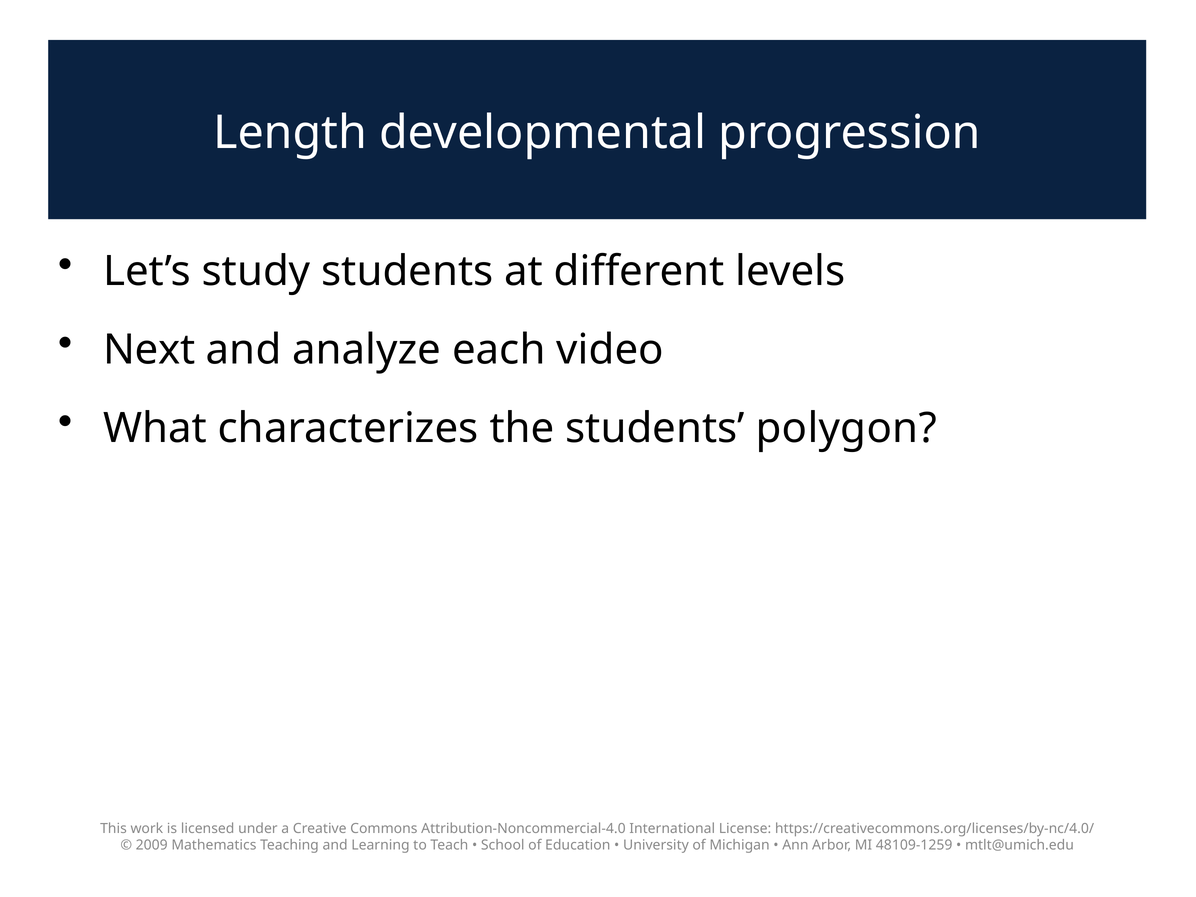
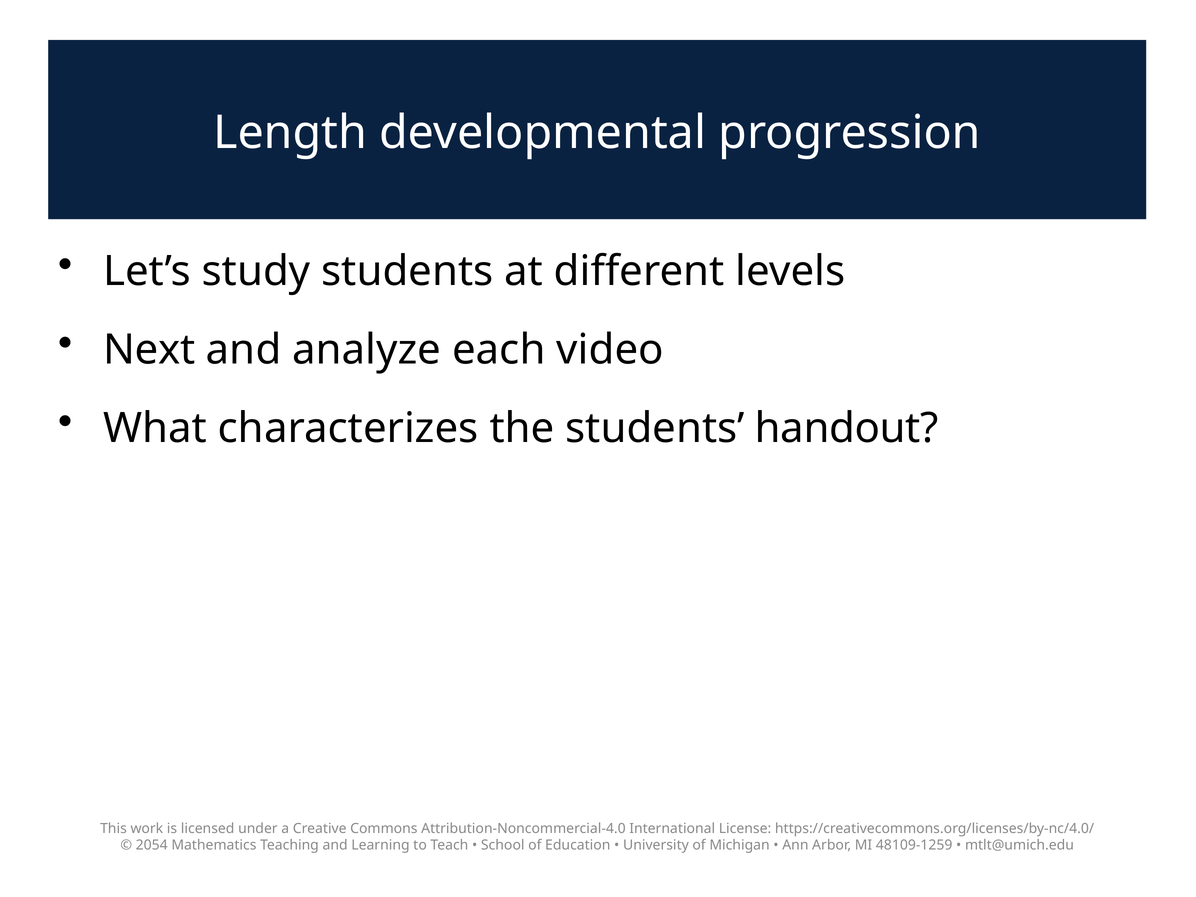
polygon: polygon -> handout
2009: 2009 -> 2054
